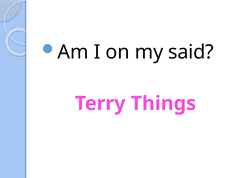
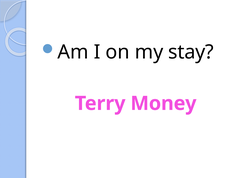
said: said -> stay
Things: Things -> Money
